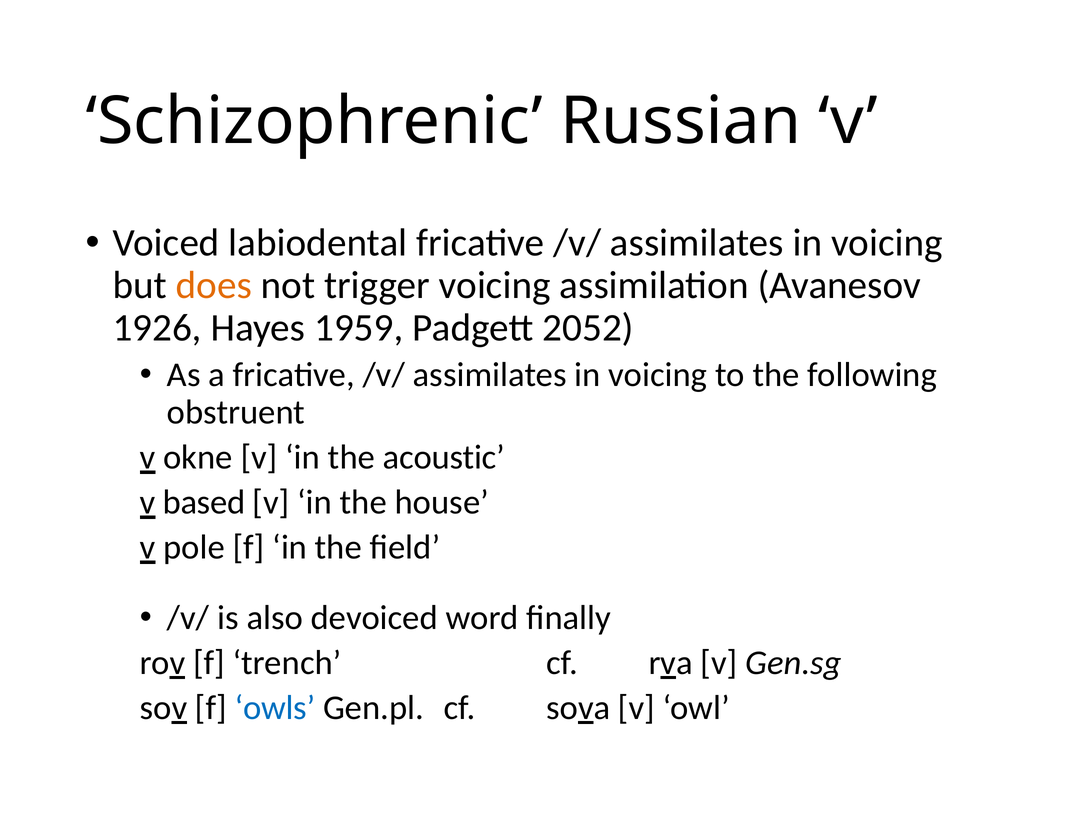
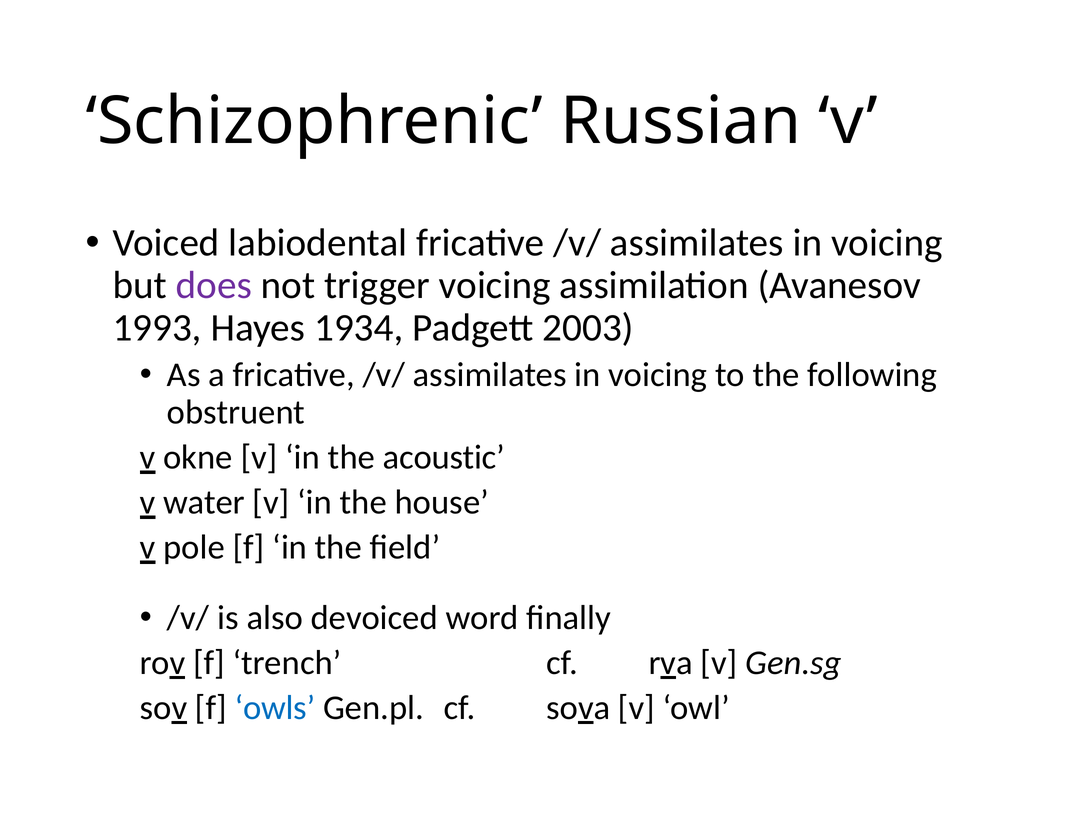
does colour: orange -> purple
1926: 1926 -> 1993
1959: 1959 -> 1934
2052: 2052 -> 2003
based: based -> water
